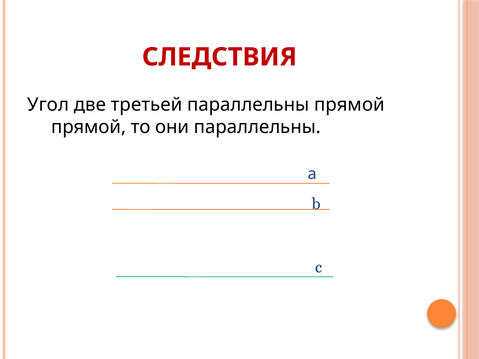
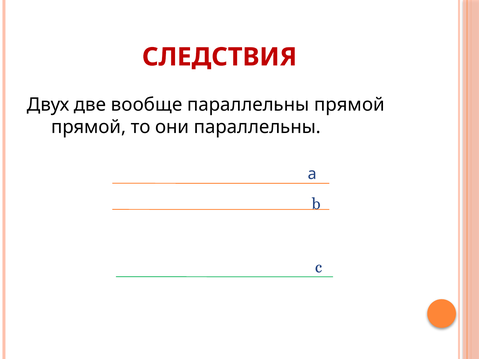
Угол: Угол -> Двух
третьей: третьей -> вообще
